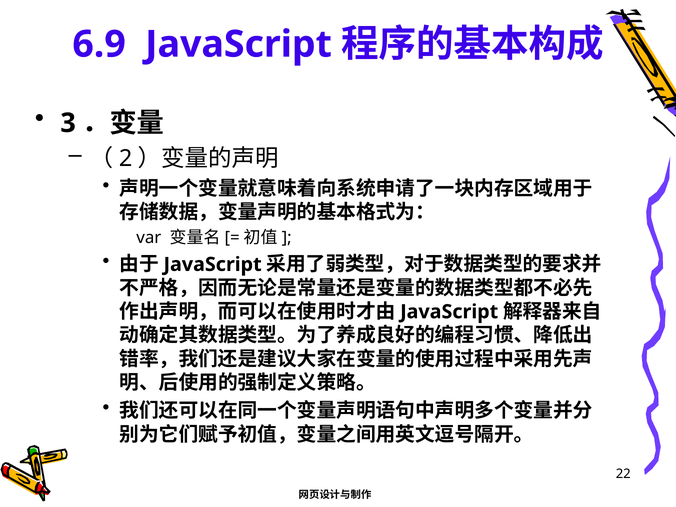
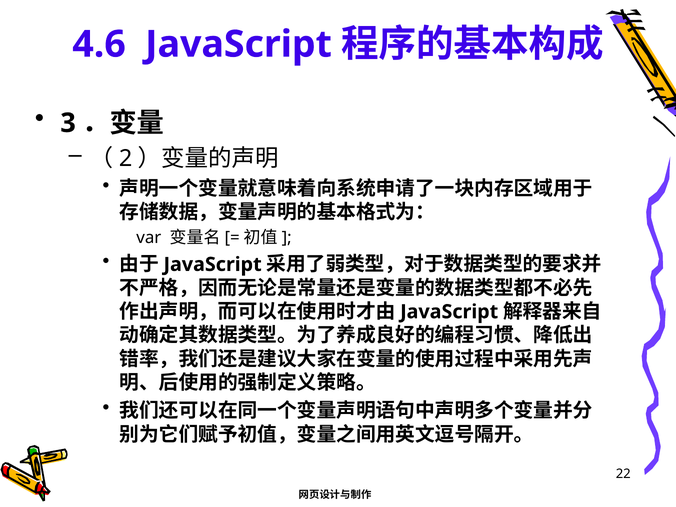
6.9: 6.9 -> 4.6
